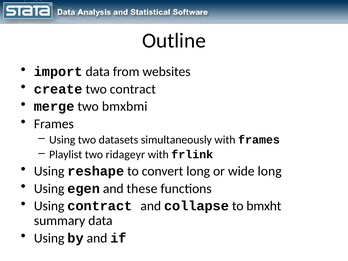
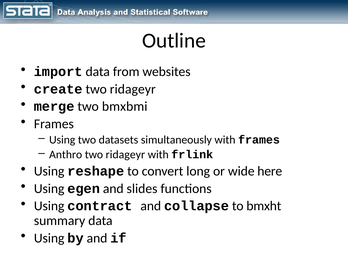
contract at (133, 89): contract -> ridageyr
Playlist: Playlist -> Anthro
wide long: long -> here
these: these -> slides
